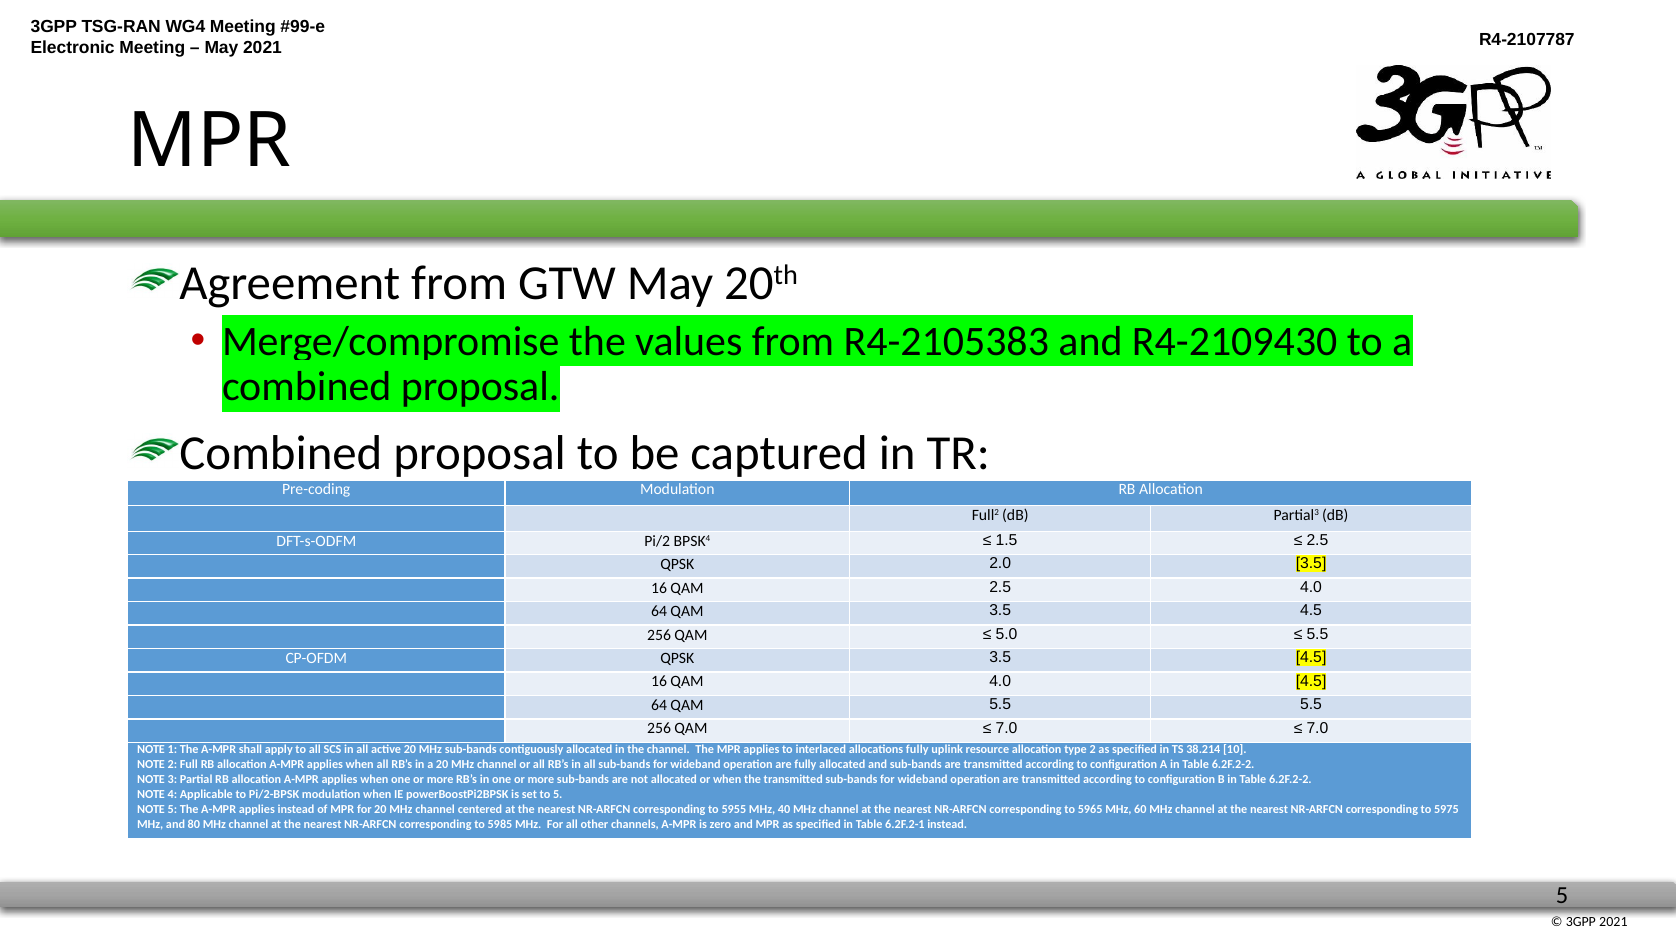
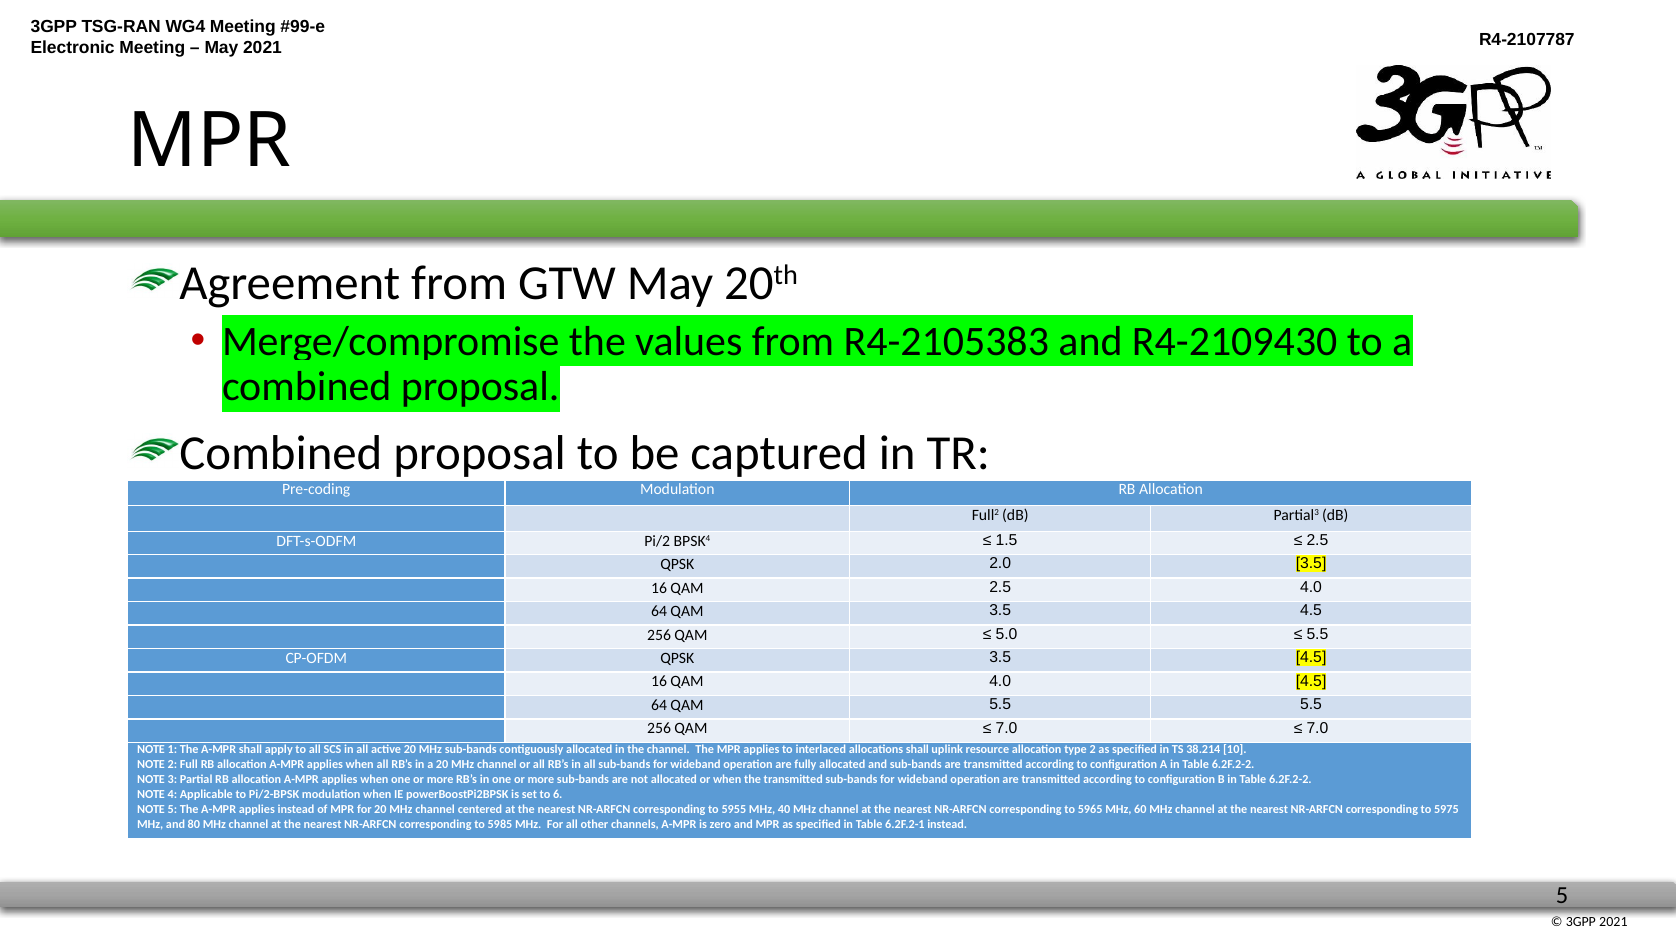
allocations fully: fully -> shall
to 5: 5 -> 6
